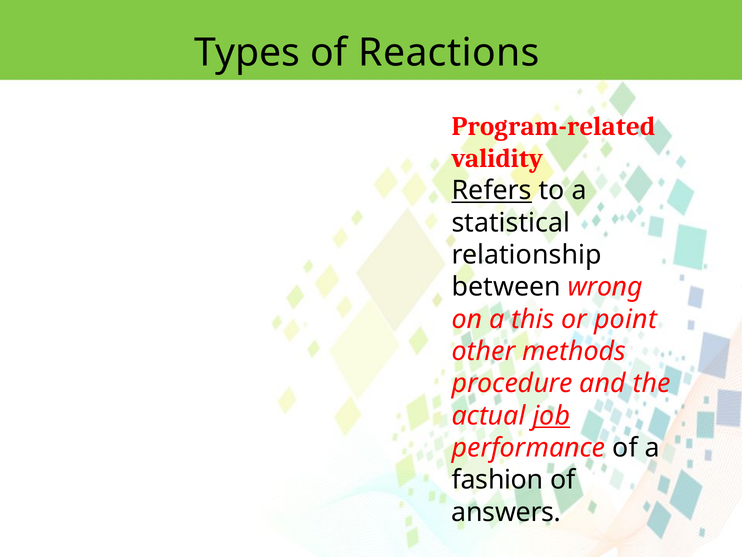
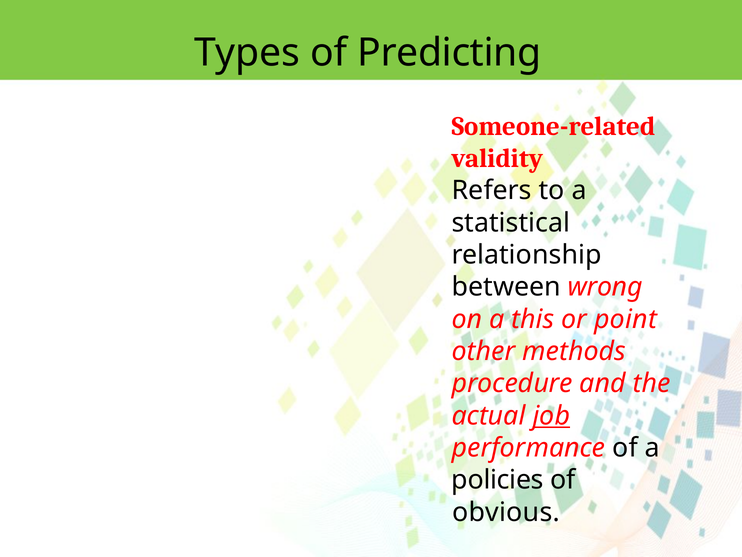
Reactions: Reactions -> Predicting
Program-related: Program-related -> Someone-related
Refers underline: present -> none
fashion: fashion -> policies
answers: answers -> obvious
